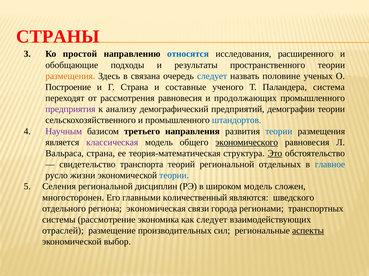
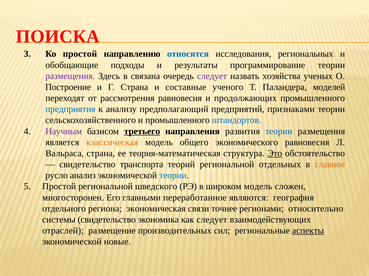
СТРАНЫ: СТРАНЫ -> ПОИСКА
расширенного: расширенного -> региональных
пространственного: пространственного -> программирование
размещения at (70, 76) colour: orange -> purple
следует at (212, 76) colour: blue -> purple
половине: половине -> хозяйства
система: система -> моделей
предприятия colour: purple -> blue
демографический: демографический -> предполагающий
демографии: демографии -> признаками
третьего underline: none -> present
классическая colour: purple -> orange
экономического underline: present -> none
главное colour: blue -> orange
жизни: жизни -> анализ
Селения at (59, 187): Селения -> Простой
дисциплин: дисциплин -> шведского
количественный: количественный -> переработанное
шведского: шведского -> география
города: города -> точнее
транспортных: транспортных -> относительно
системы рассмотрение: рассмотрение -> свидетельство
выбор: выбор -> новые
